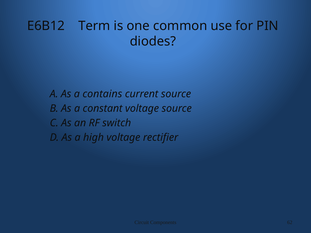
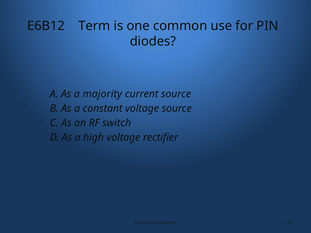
contains: contains -> majority
